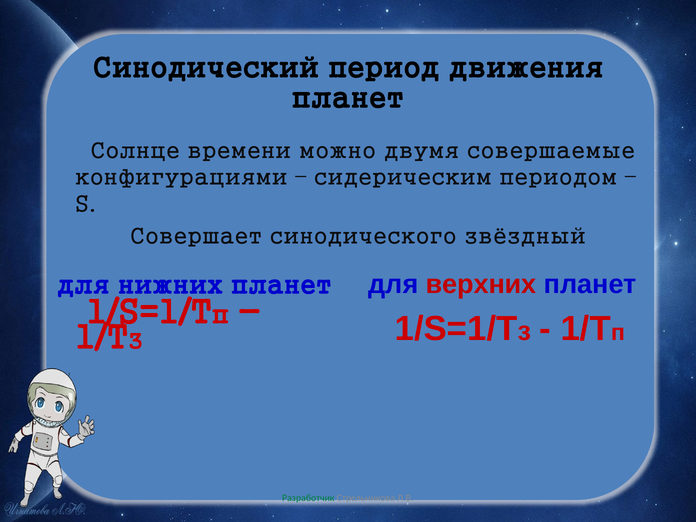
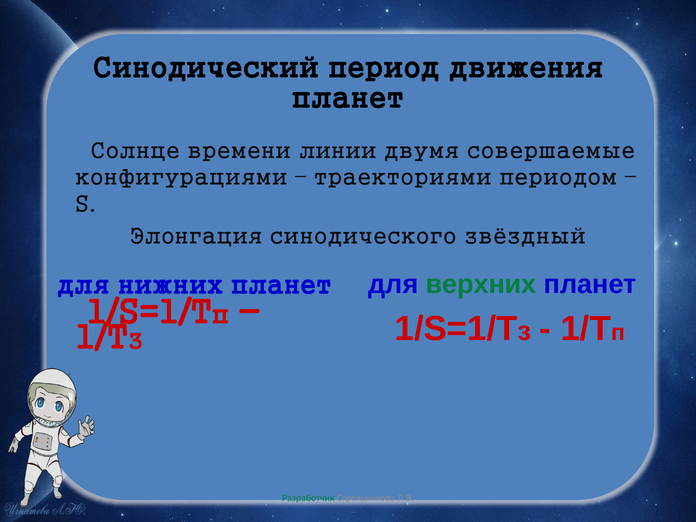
можно: можно -> линии
сидерическим: сидерическим -> траекториями
Совершает: Совершает -> Элонгация
верхних colour: red -> green
